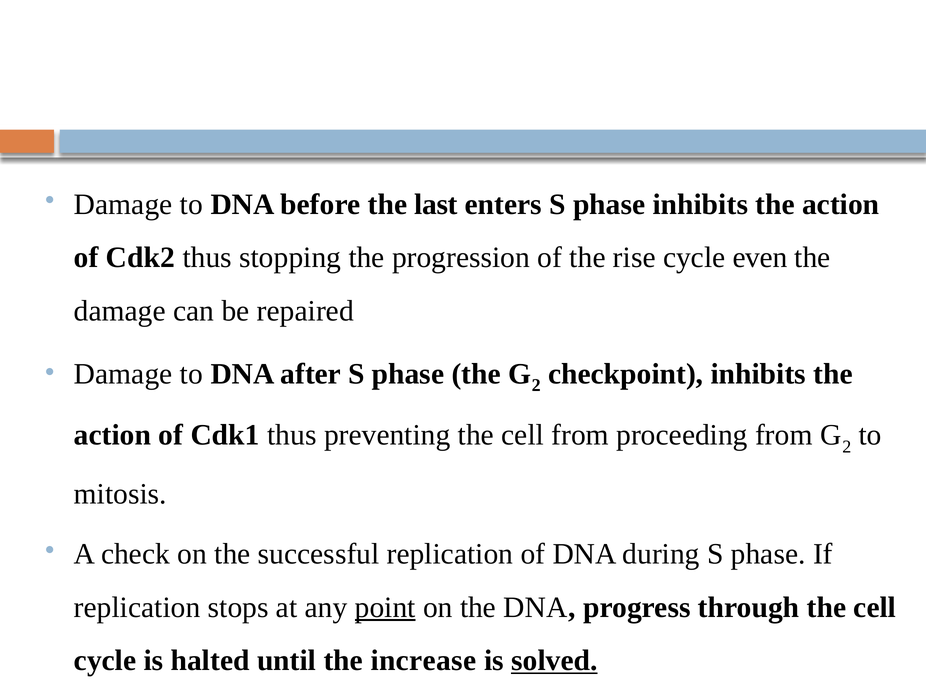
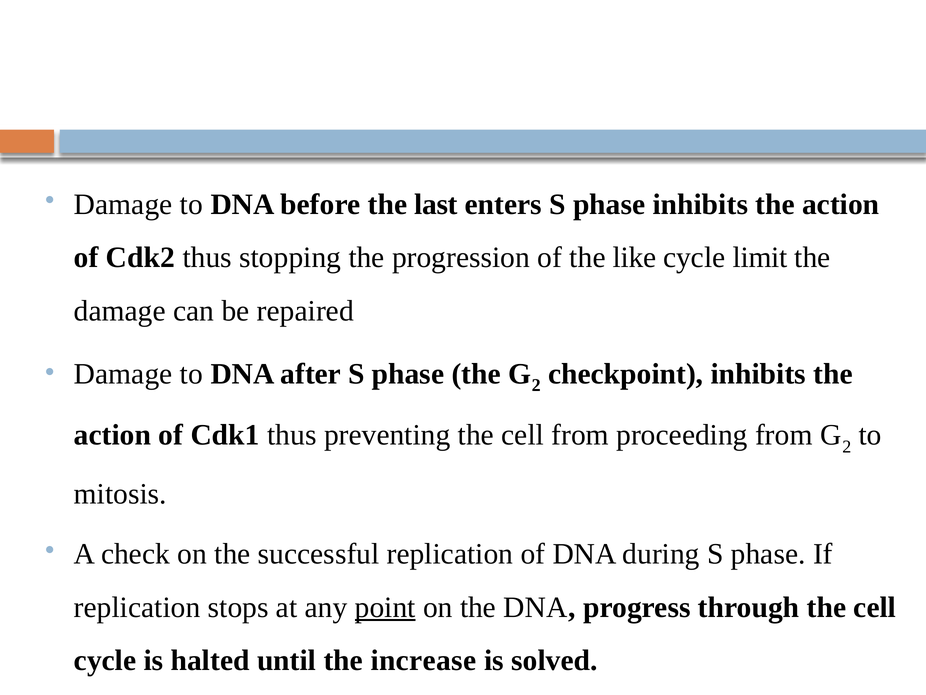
rise: rise -> like
even: even -> limit
solved underline: present -> none
